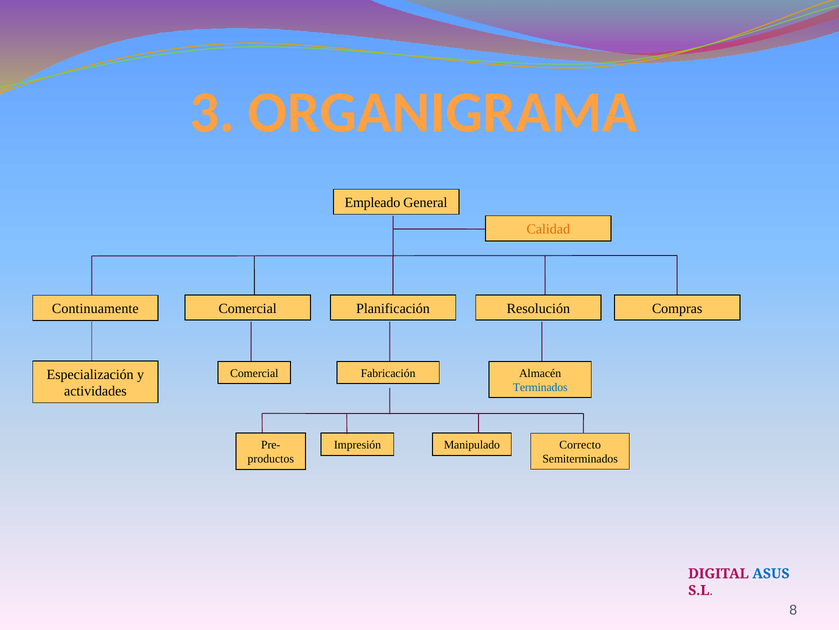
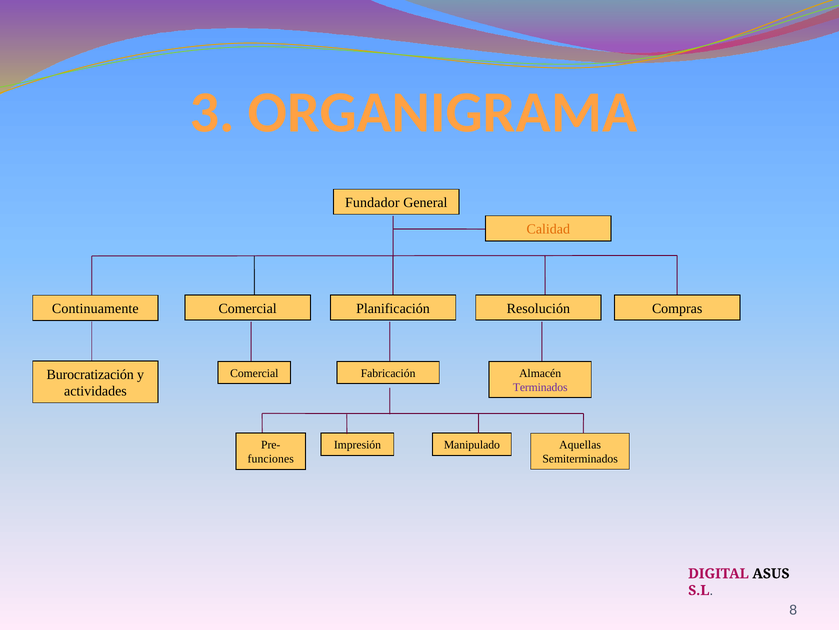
Empleado: Empleado -> Fundador
Especialización: Especialización -> Burocratización
Terminados colour: blue -> purple
Correcto: Correcto -> Aquellas
productos: productos -> funciones
ASUS colour: blue -> black
